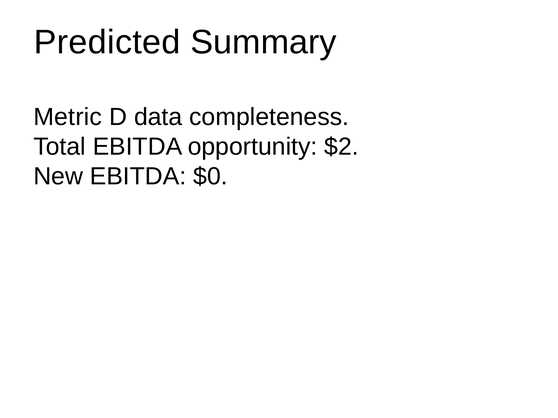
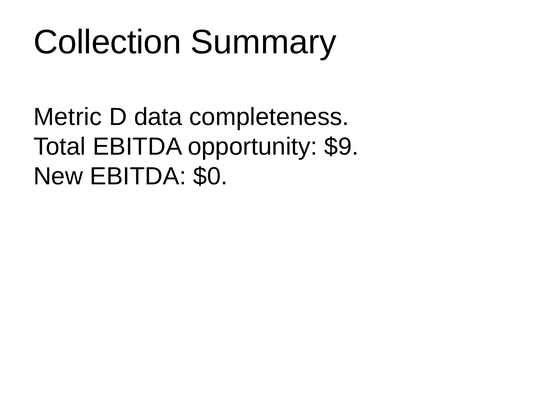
Predicted: Predicted -> Collection
$2: $2 -> $9
